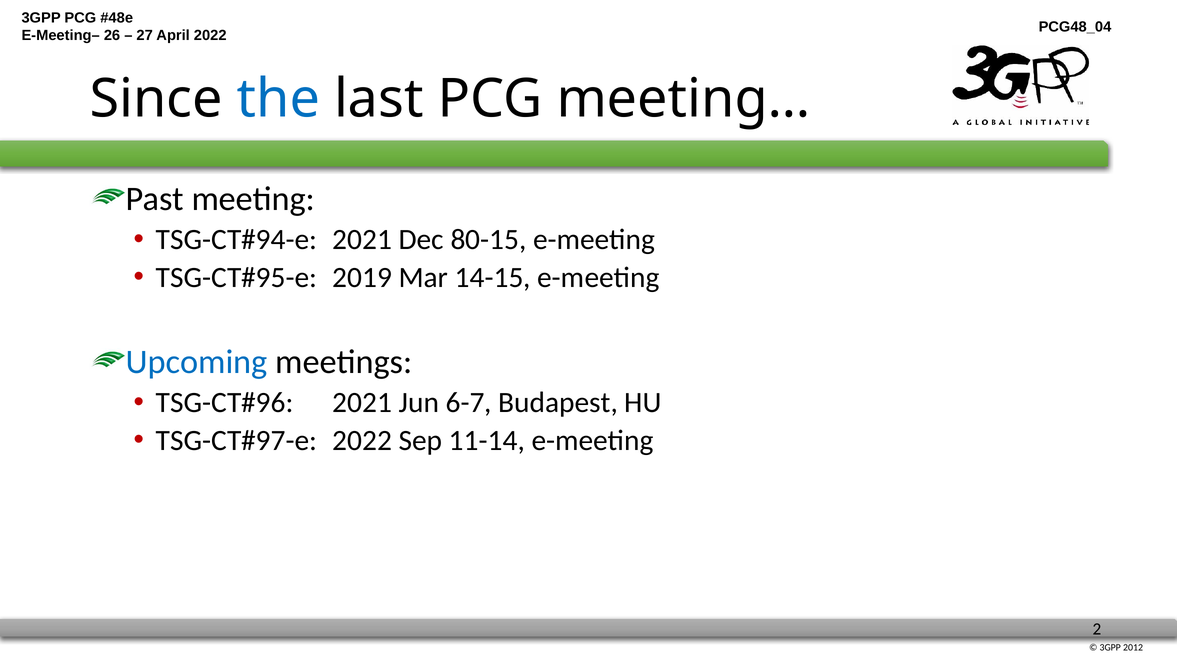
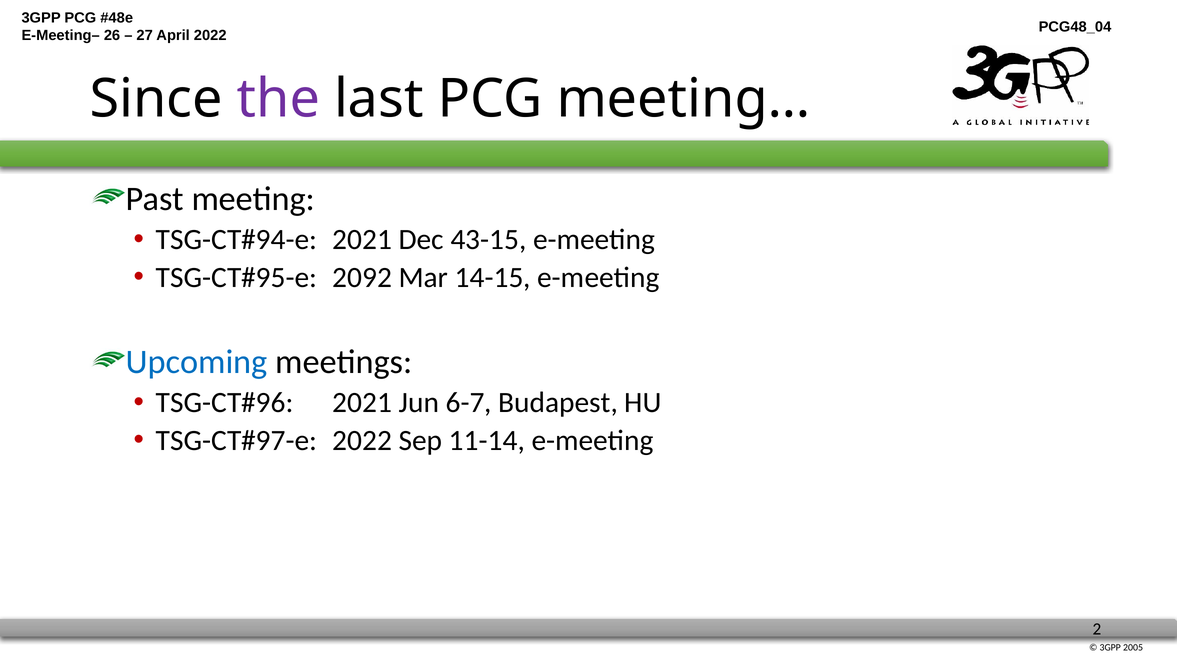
the colour: blue -> purple
80-15: 80-15 -> 43-15
2019: 2019 -> 2092
2012: 2012 -> 2005
